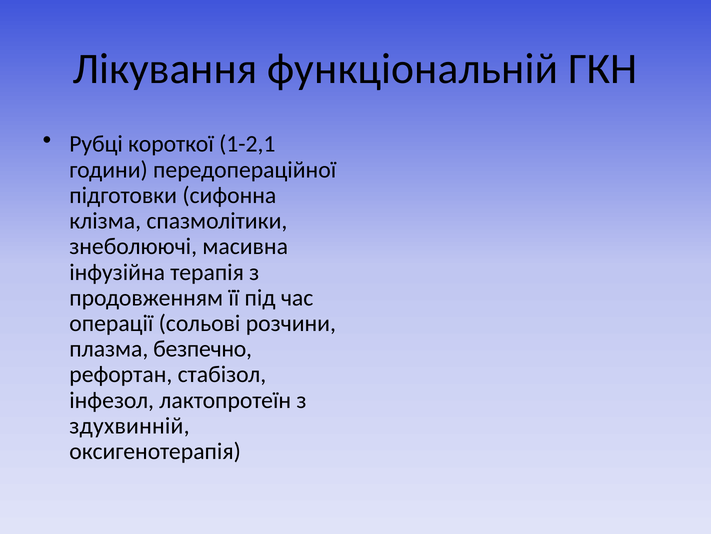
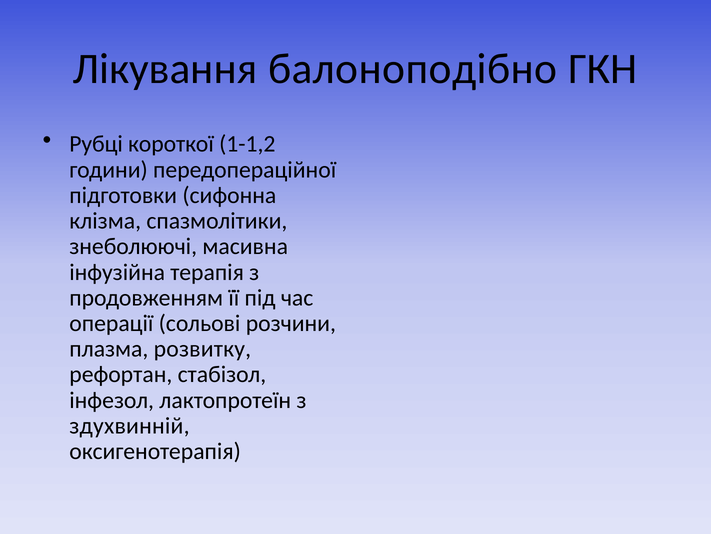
функціональній: функціональній -> балоноподібно
1-2,1: 1-2,1 -> 1-1,2
безпечно: безпечно -> розвитку
